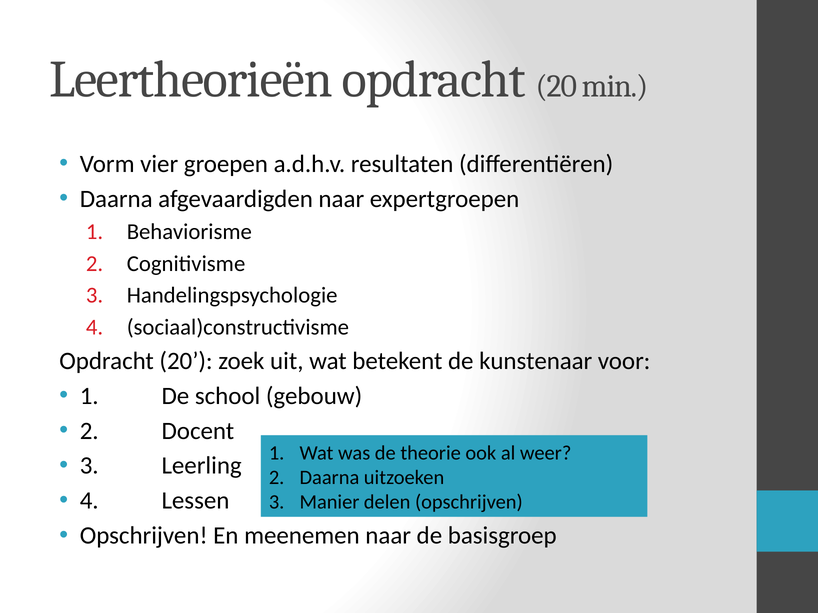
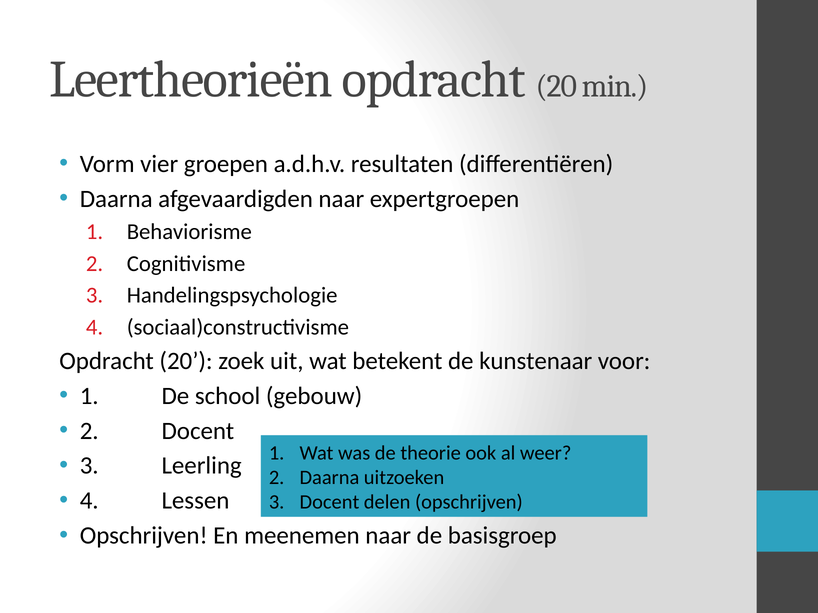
3 Manier: Manier -> Docent
